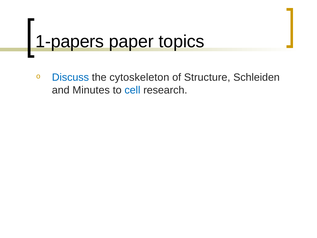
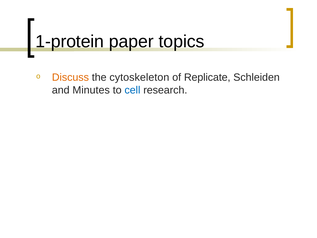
1-papers: 1-papers -> 1-protein
Discuss colour: blue -> orange
Structure: Structure -> Replicate
